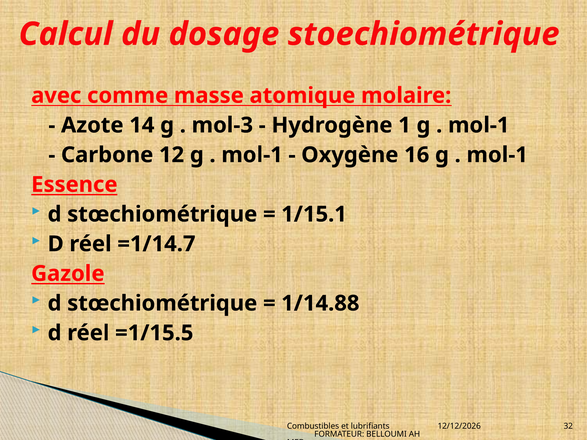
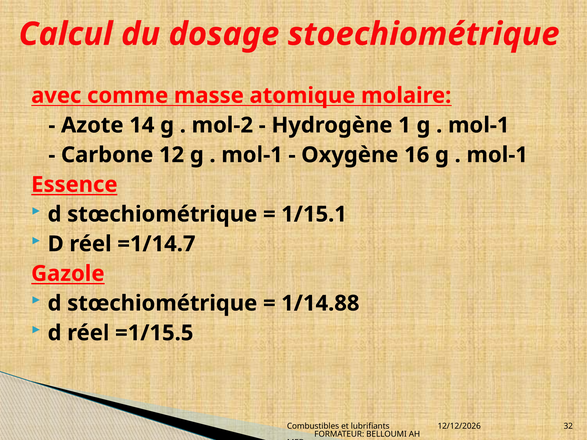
mol-3: mol-3 -> mol-2
